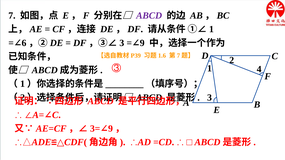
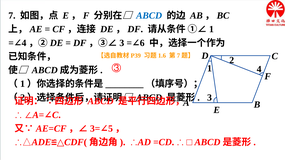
ABCD at (149, 16) colour: purple -> blue
6 at (24, 43): 6 -> 4
9 at (142, 43): 9 -> 6
9 at (111, 129): 9 -> 5
